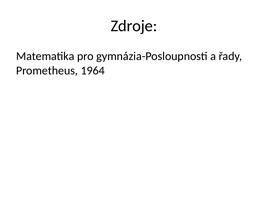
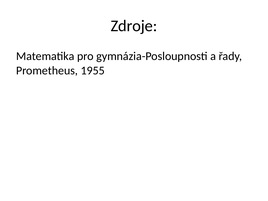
1964: 1964 -> 1955
